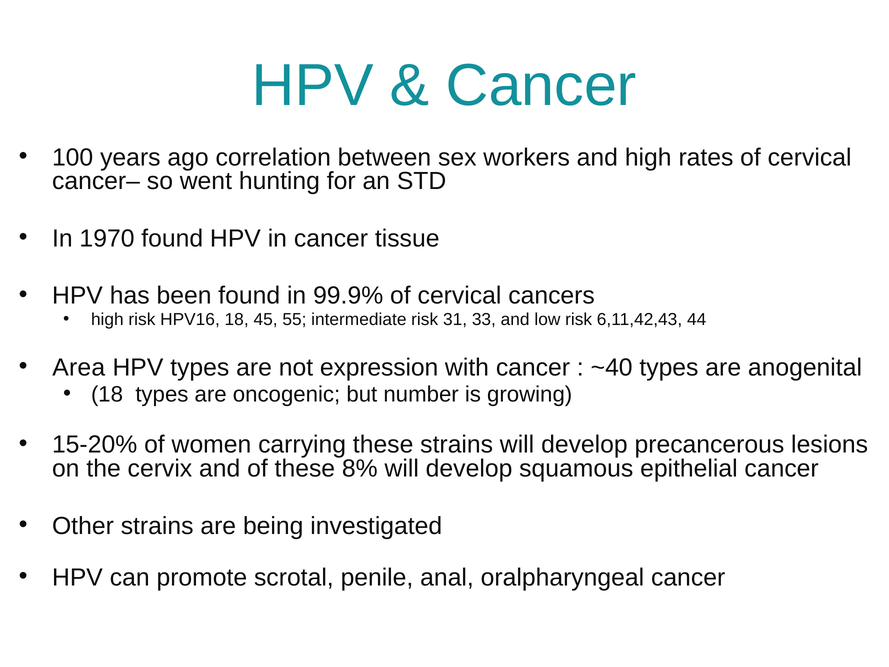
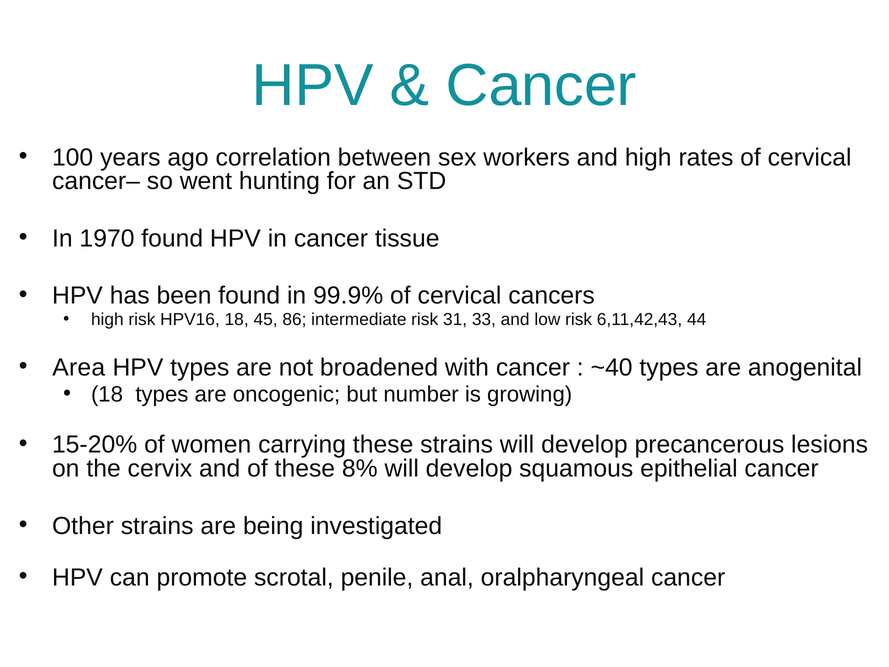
55: 55 -> 86
expression: expression -> broadened
